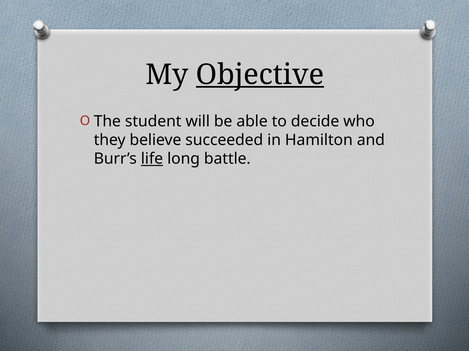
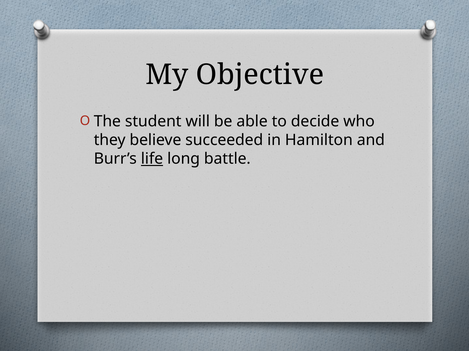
Objective underline: present -> none
